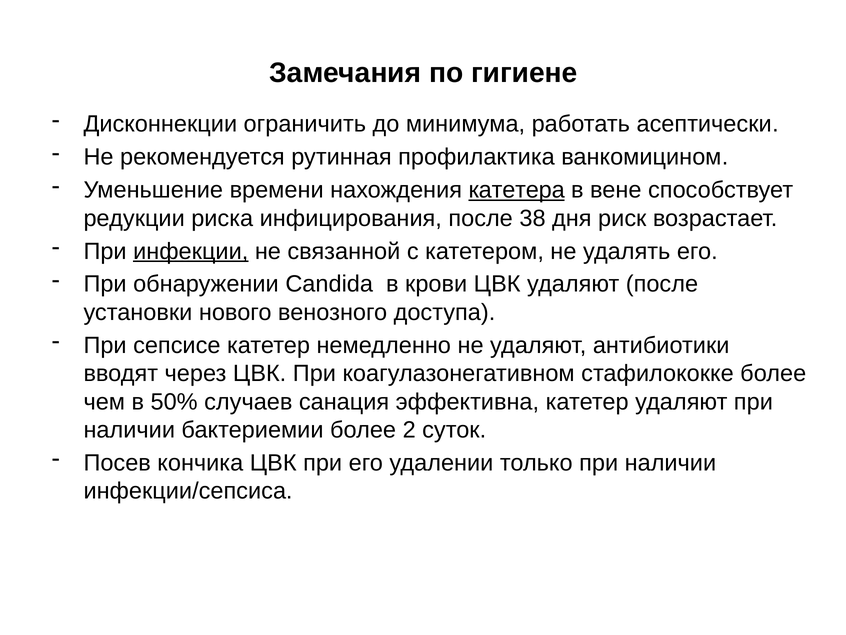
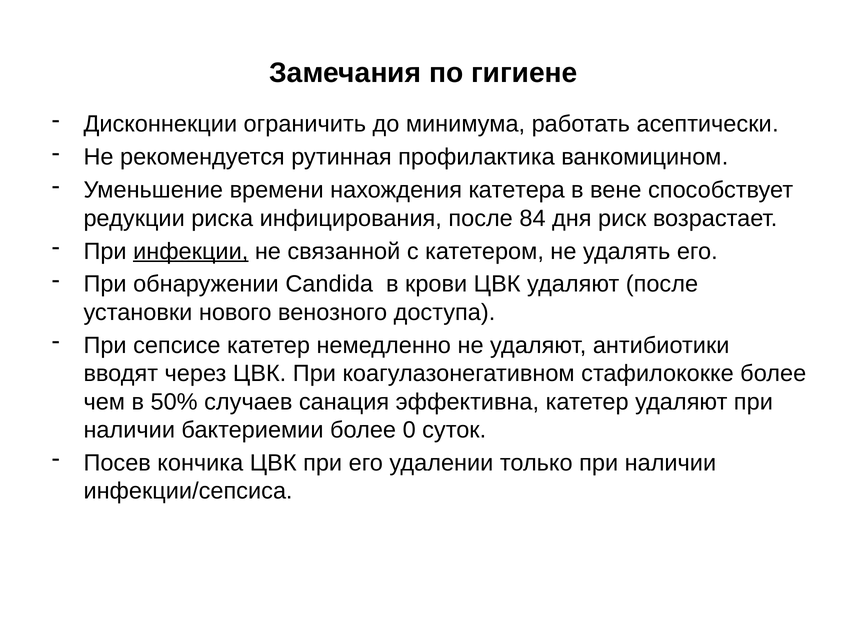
катетера underline: present -> none
38: 38 -> 84
2: 2 -> 0
